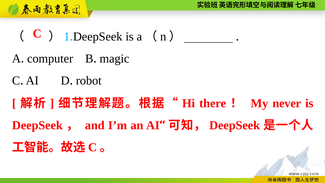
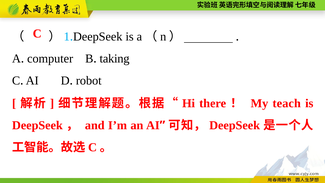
magic: magic -> taking
never: never -> teach
